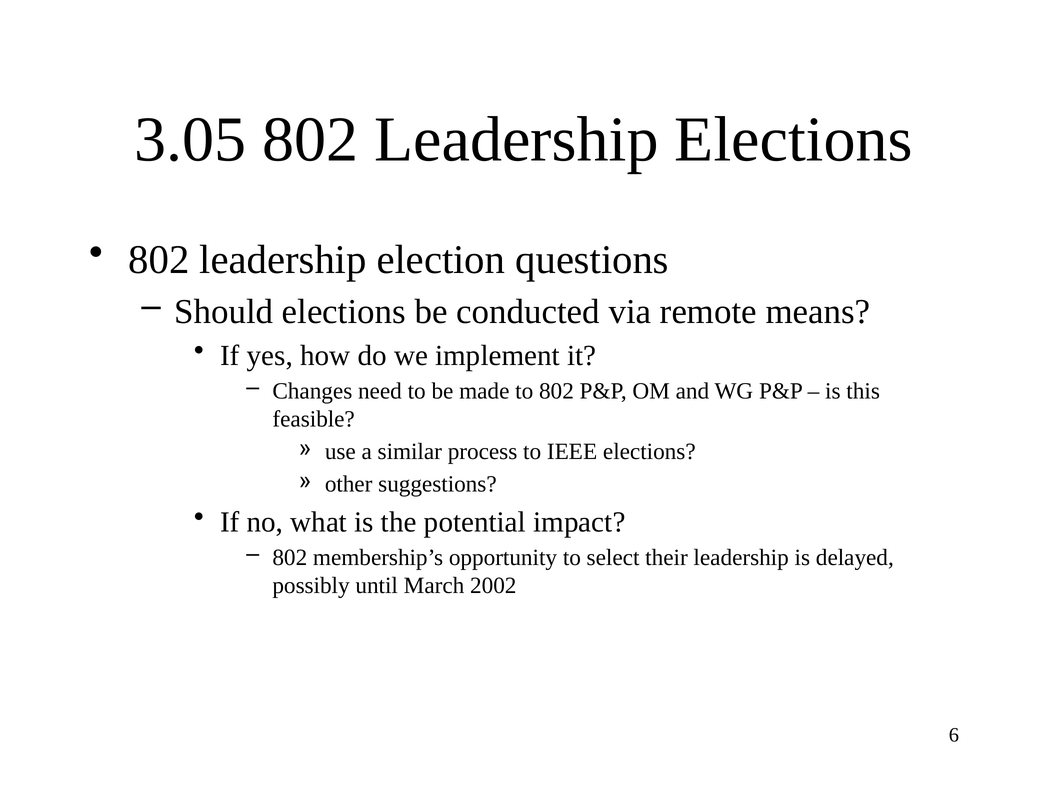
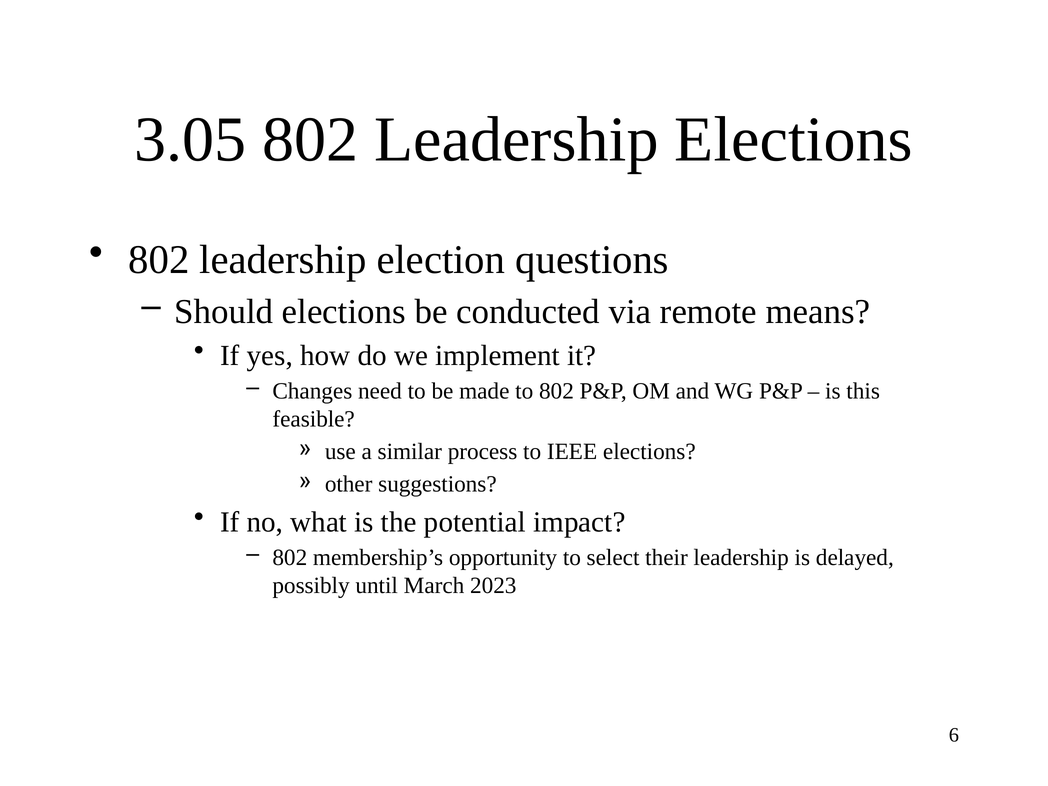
2002: 2002 -> 2023
